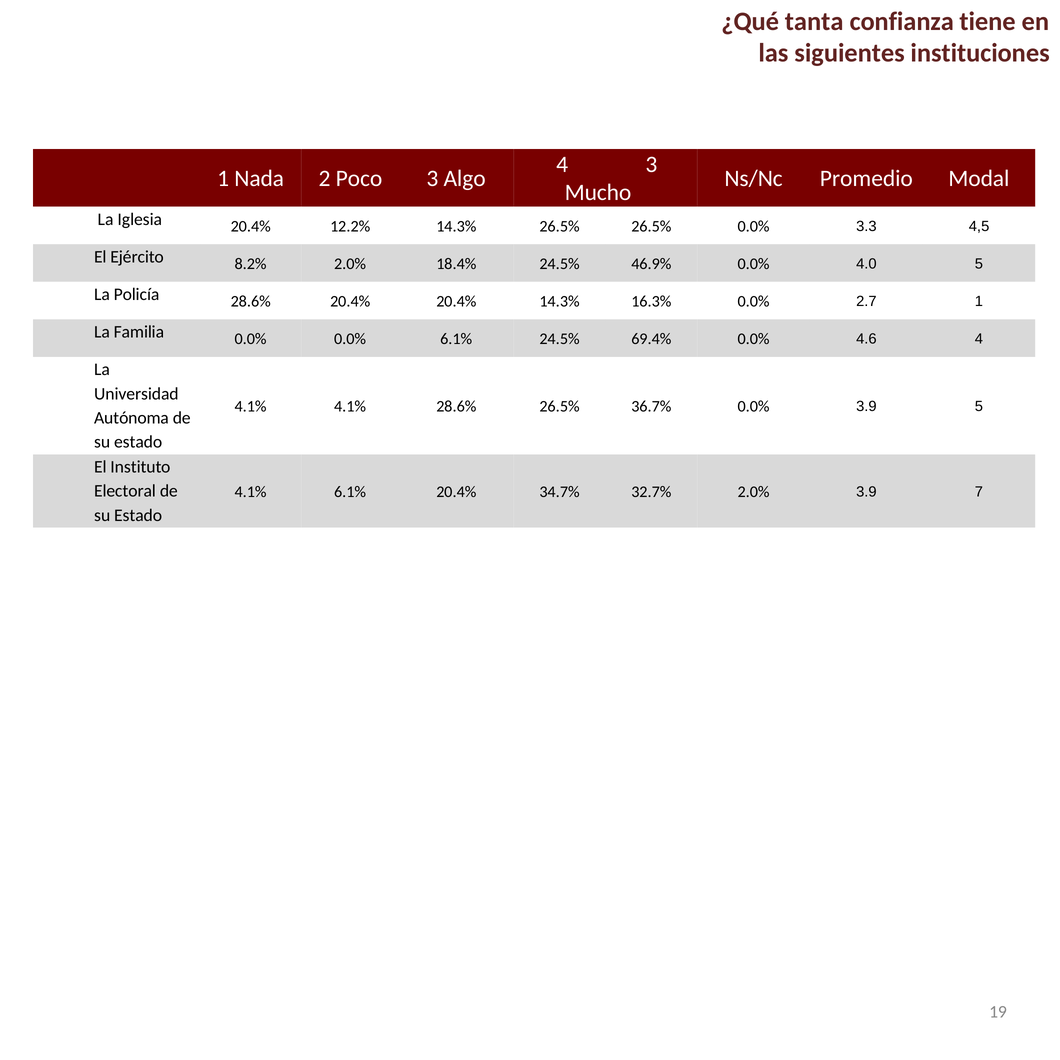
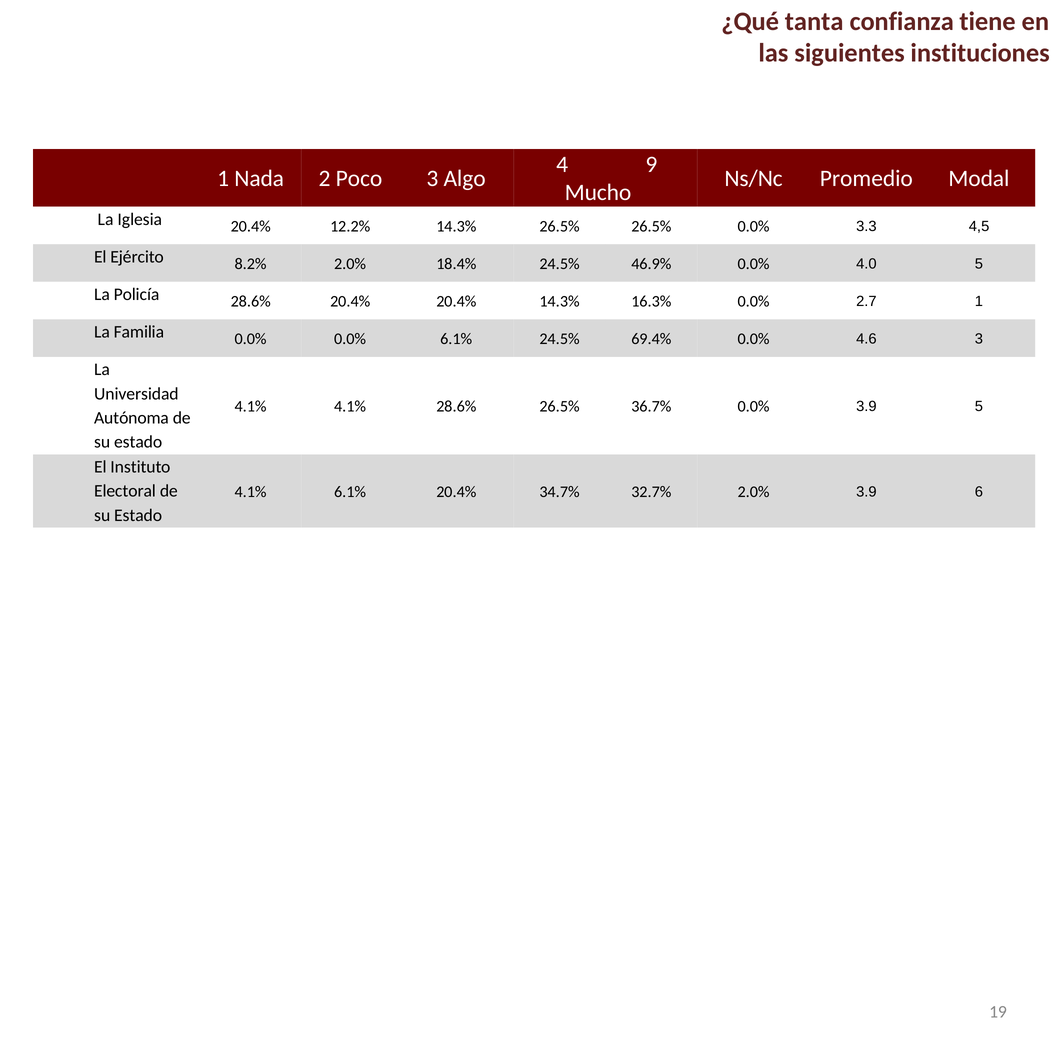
4 3: 3 -> 9
4.6 4: 4 -> 3
7: 7 -> 6
